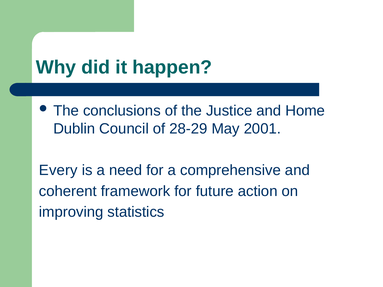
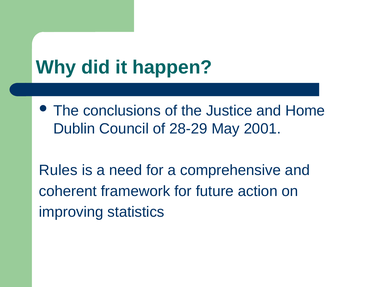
Every: Every -> Rules
